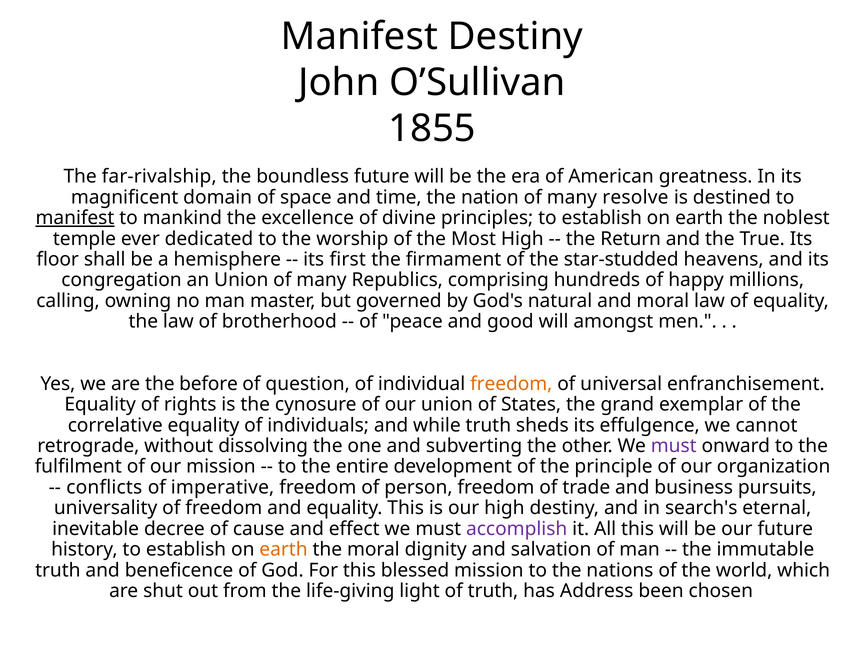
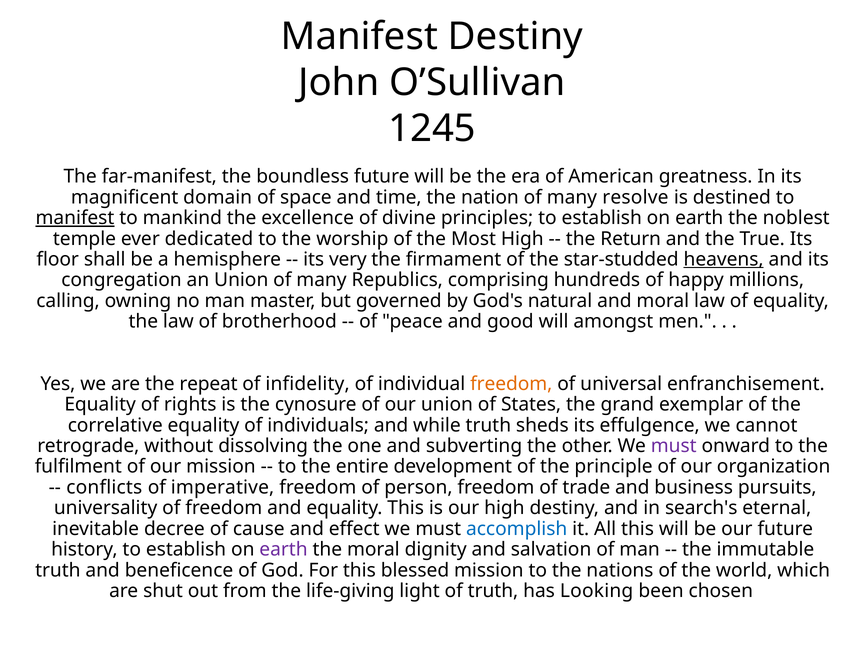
1855: 1855 -> 1245
far-rivalship: far-rivalship -> far-manifest
first: first -> very
heavens underline: none -> present
before: before -> repeat
question: question -> infidelity
accomplish colour: purple -> blue
earth at (284, 550) colour: orange -> purple
Address: Address -> Looking
